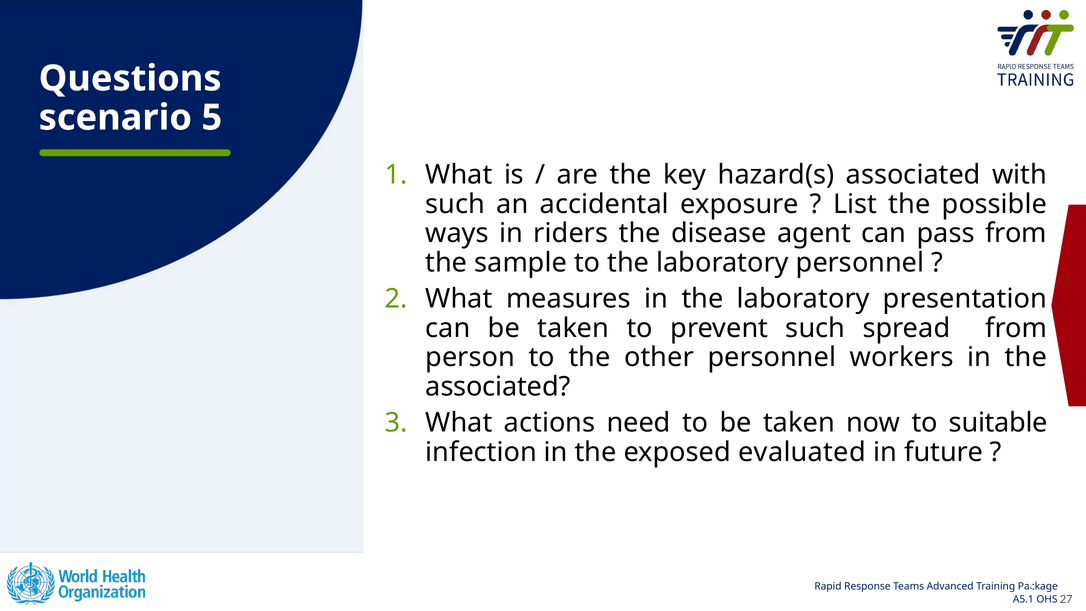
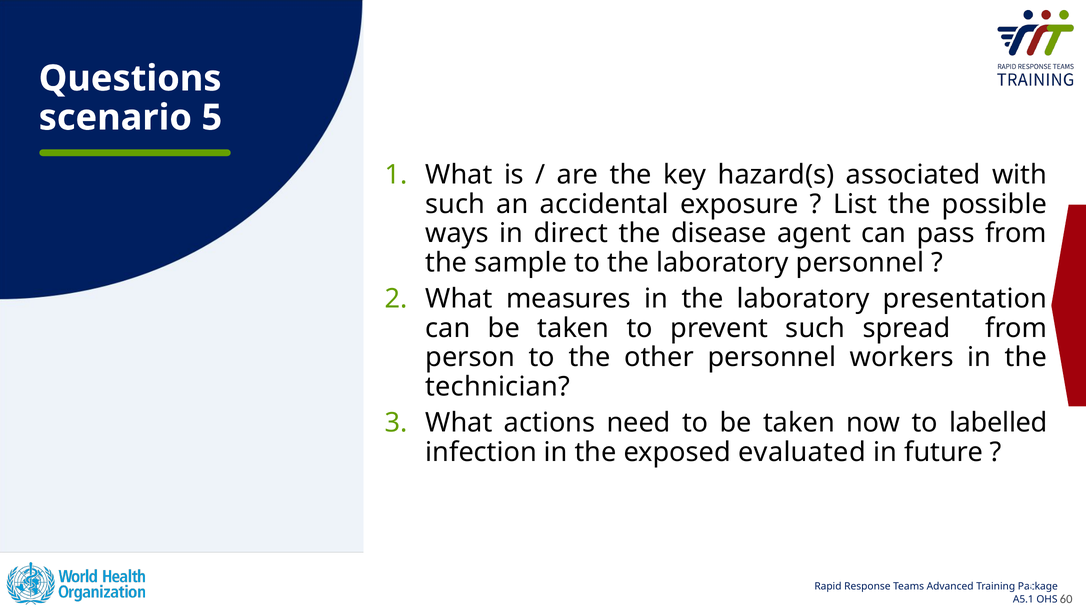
riders: riders -> direct
associated at (498, 387): associated -> technician
suitable: suitable -> labelled
27: 27 -> 60
